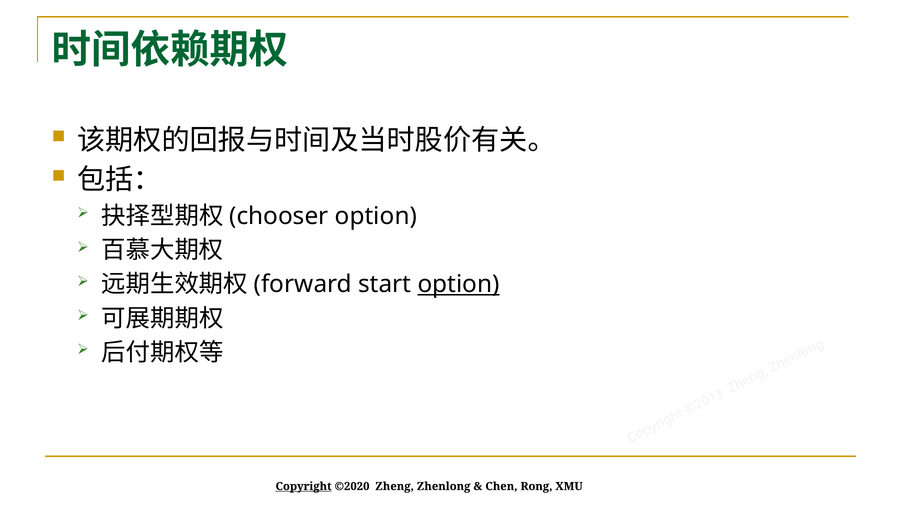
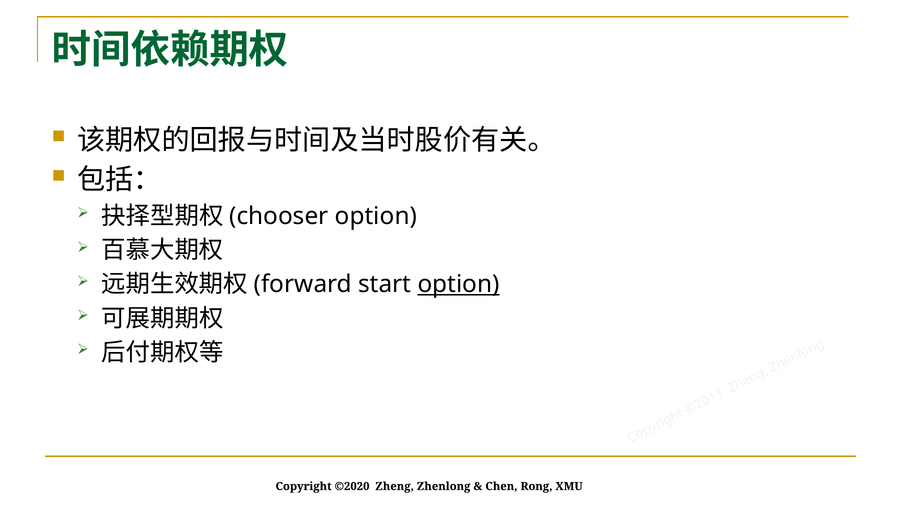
Copyright underline: present -> none
